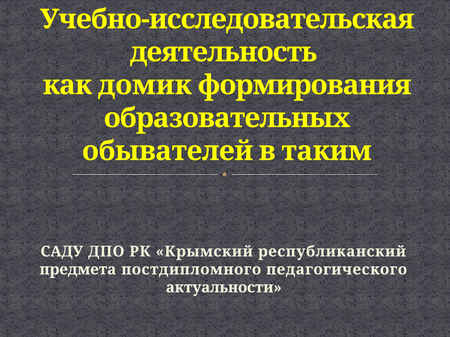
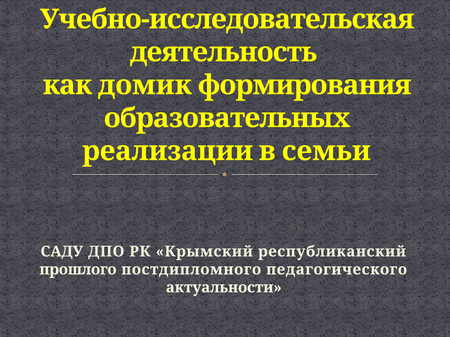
обывателей: обывателей -> реализации
таким: таким -> семьи
предмета: предмета -> прошлого
